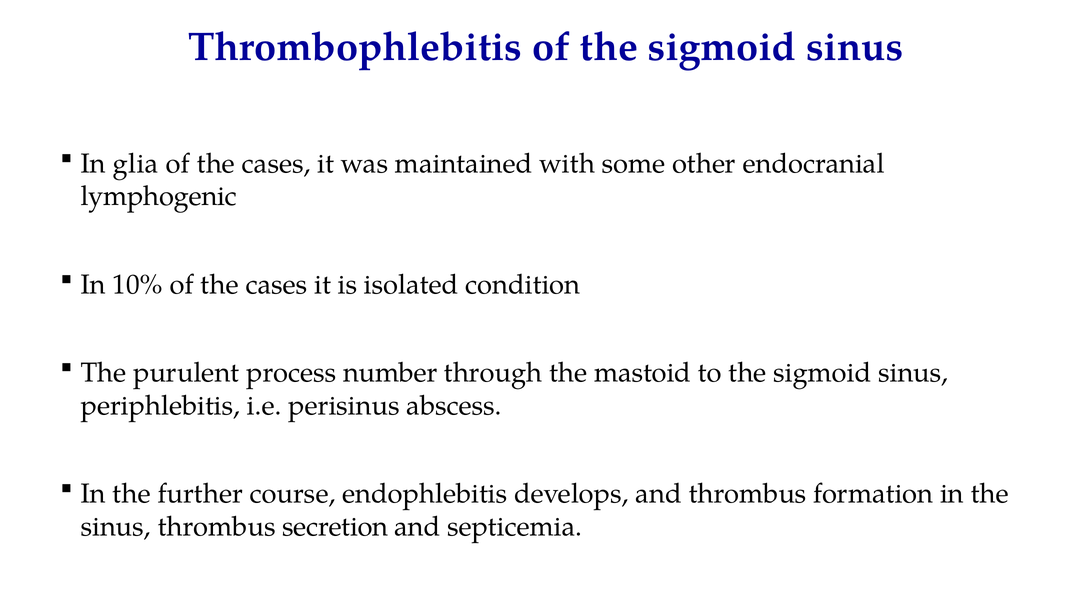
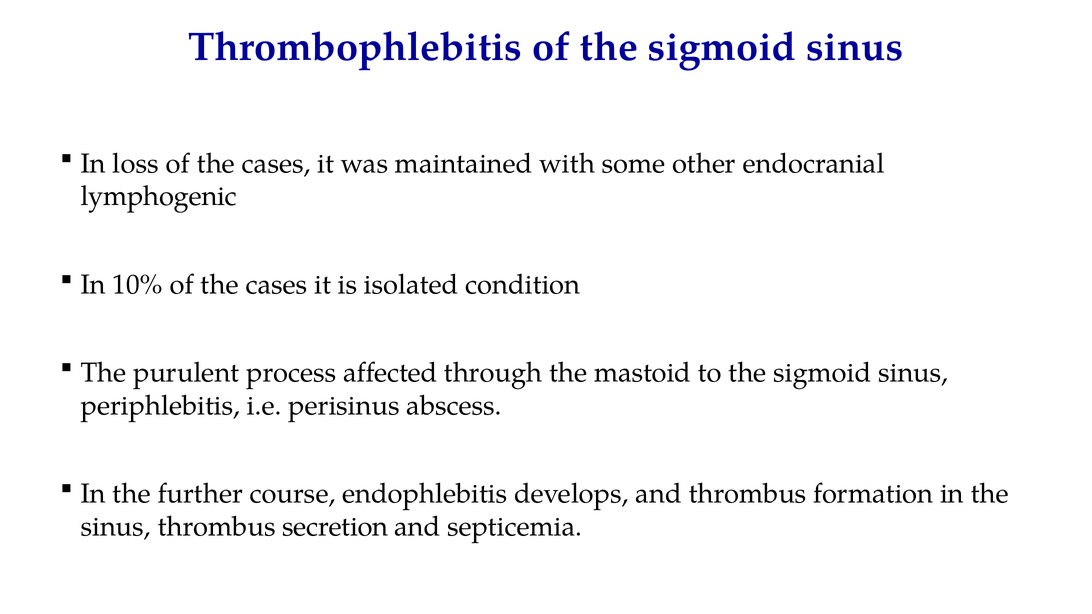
glia: glia -> loss
number: number -> affected
